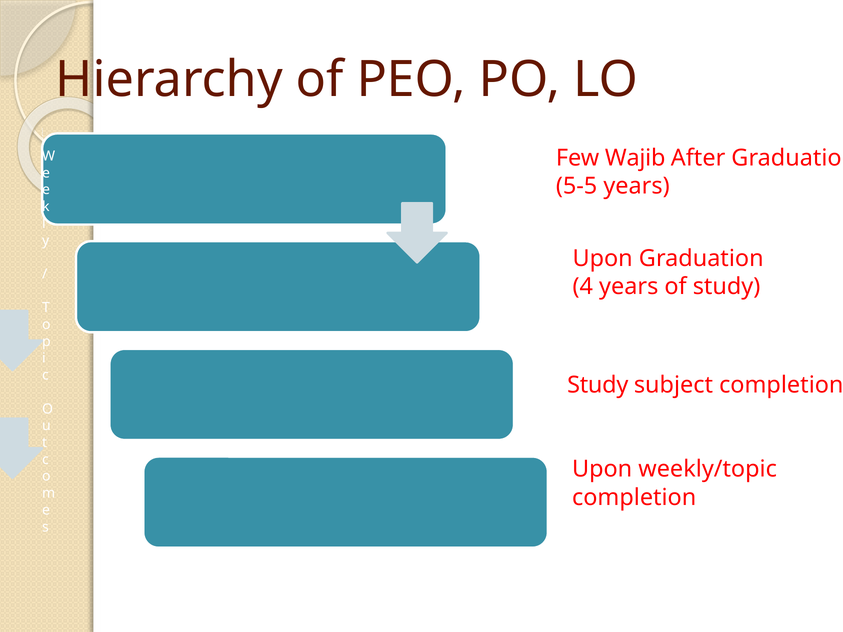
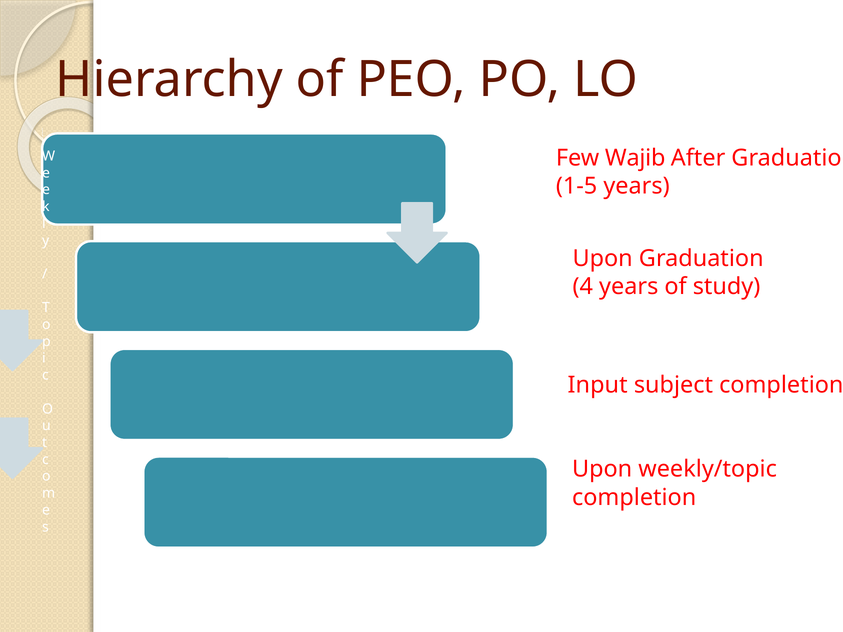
5-5: 5-5 -> 1-5
Study at (598, 385): Study -> Input
